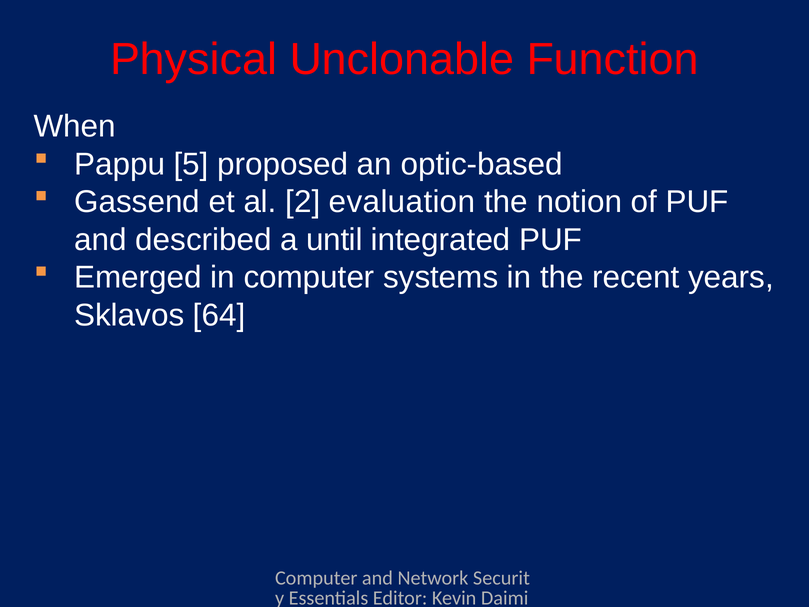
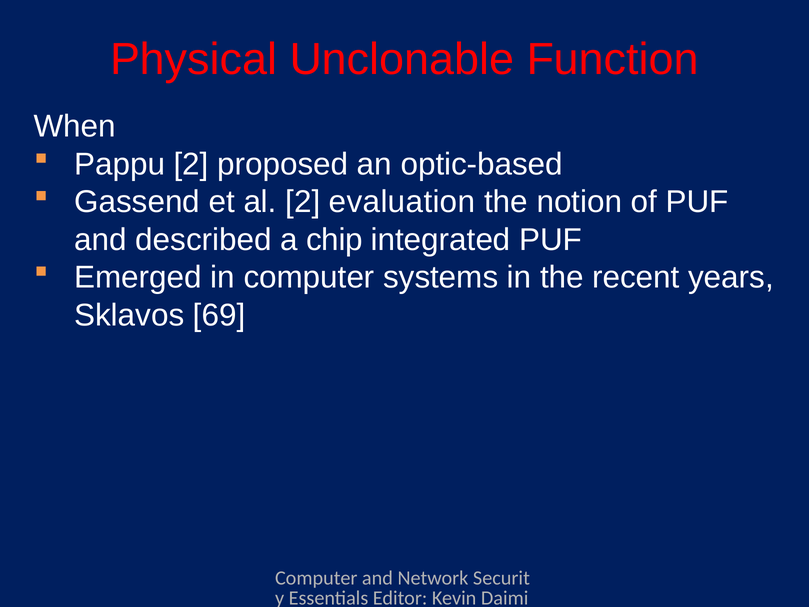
Pappu 5: 5 -> 2
until: until -> chip
64: 64 -> 69
